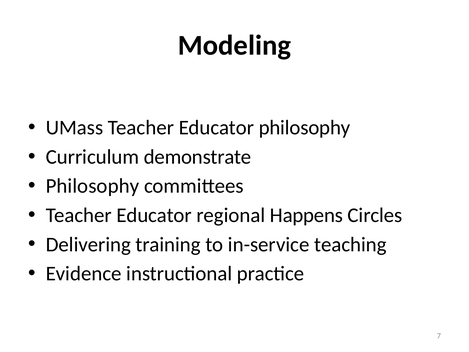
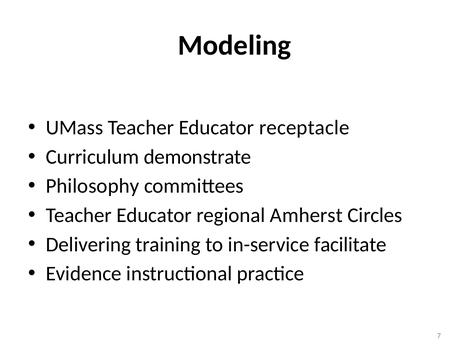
Educator philosophy: philosophy -> receptacle
Happens: Happens -> Amherst
teaching: teaching -> facilitate
